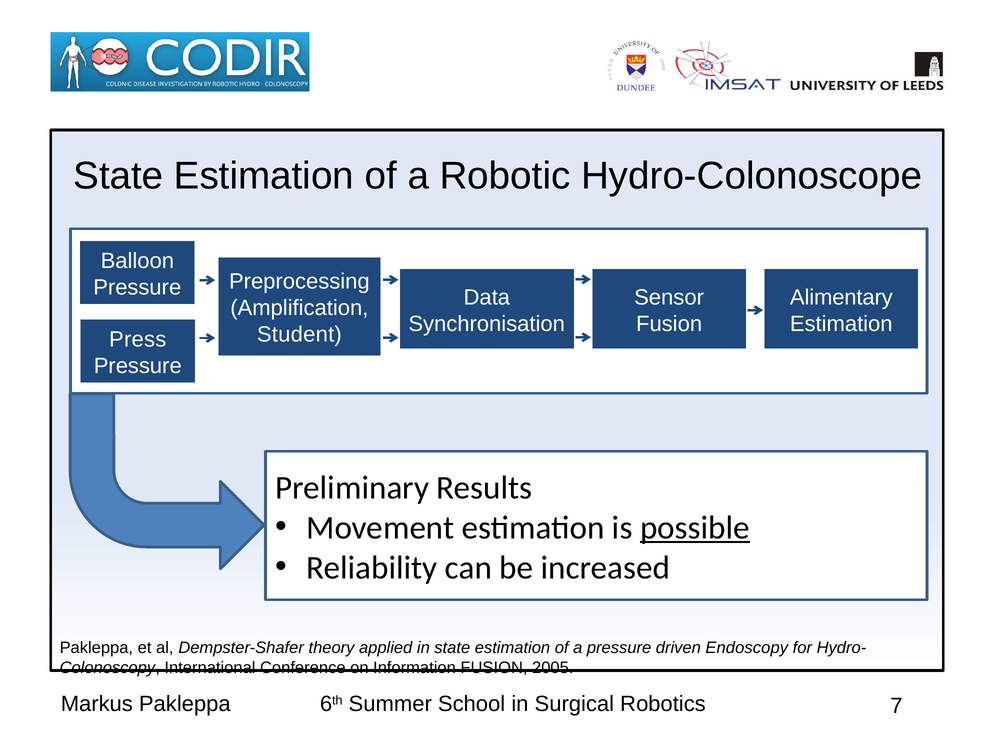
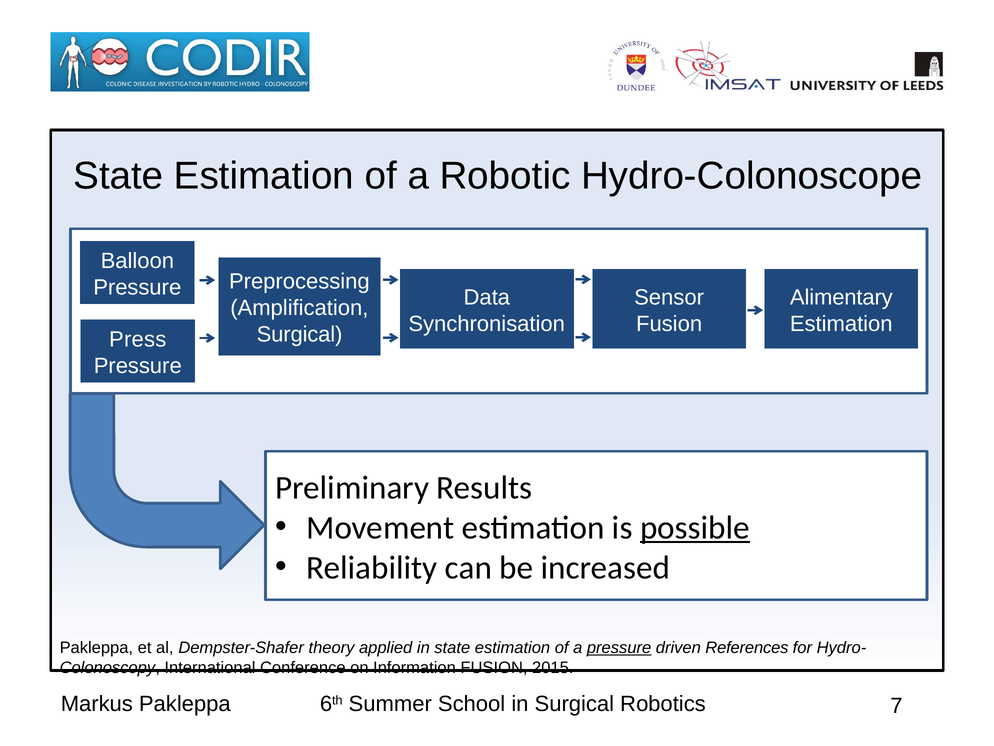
Student at (299, 334): Student -> Surgical
pressure at (619, 647) underline: none -> present
Endoscopy: Endoscopy -> References
2005: 2005 -> 2015
